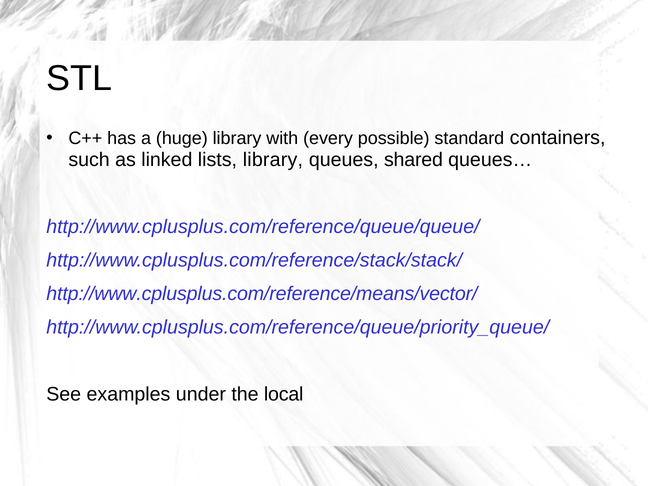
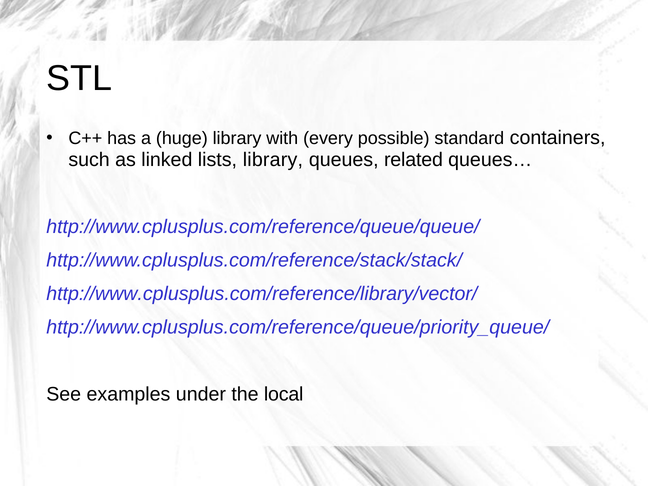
shared: shared -> related
http://www.cplusplus.com/reference/means/vector/: http://www.cplusplus.com/reference/means/vector/ -> http://www.cplusplus.com/reference/library/vector/
